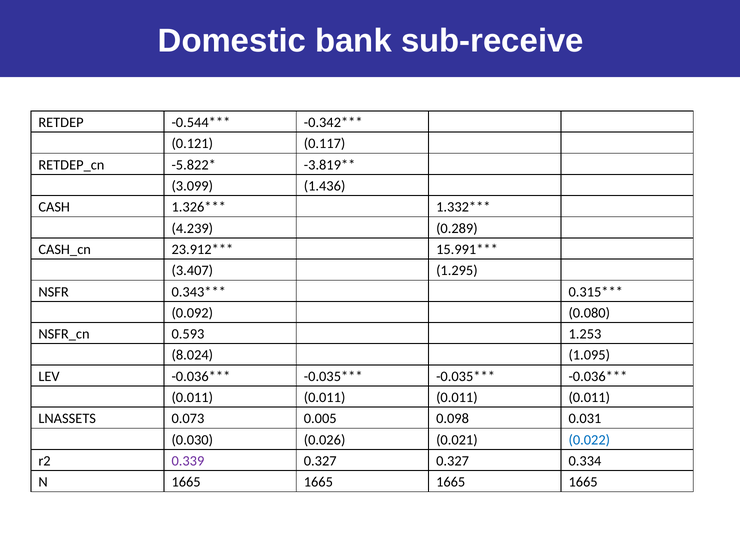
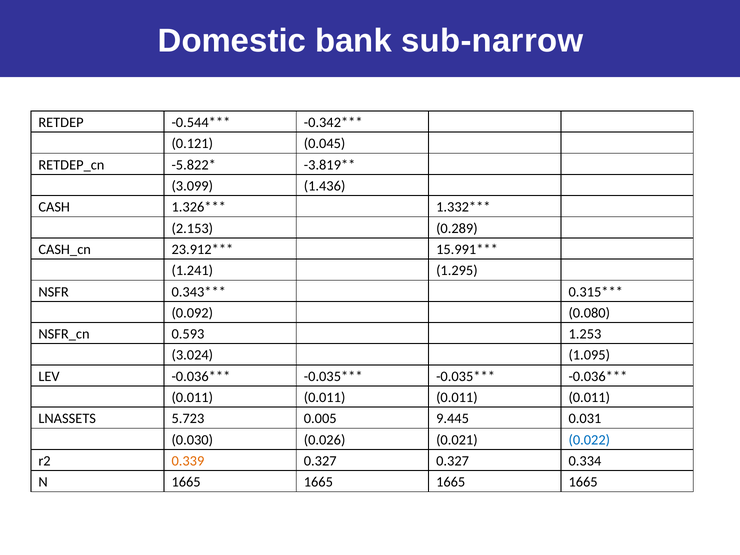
sub-receive: sub-receive -> sub-narrow
0.117: 0.117 -> 0.045
4.239: 4.239 -> 2.153
3.407: 3.407 -> 1.241
8.024: 8.024 -> 3.024
0.073: 0.073 -> 5.723
0.098: 0.098 -> 9.445
0.339 colour: purple -> orange
